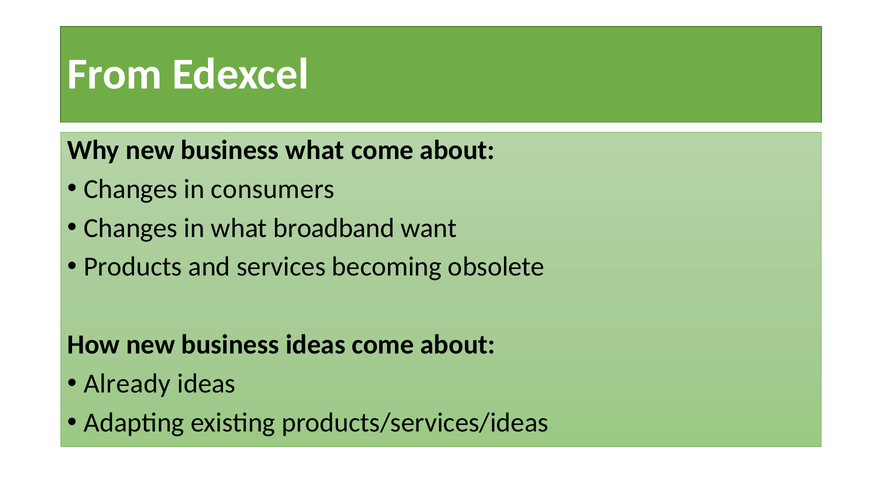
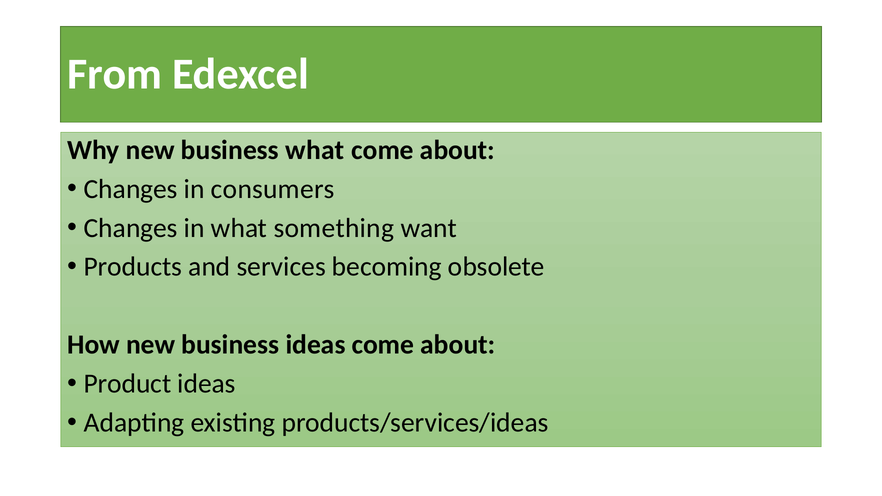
broadband: broadband -> something
Already: Already -> Product
